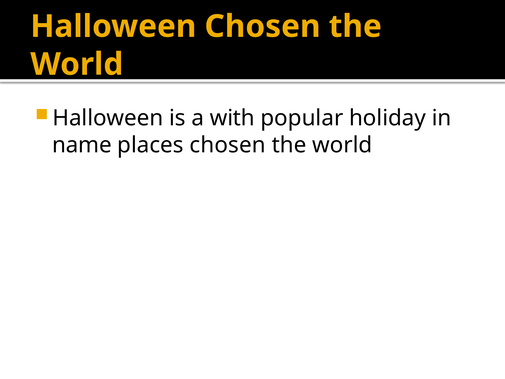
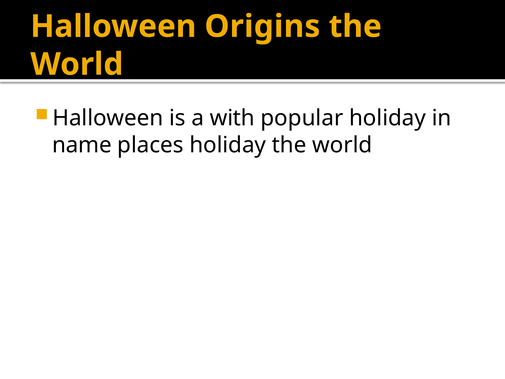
Halloween Chosen: Chosen -> Origins
places chosen: chosen -> holiday
